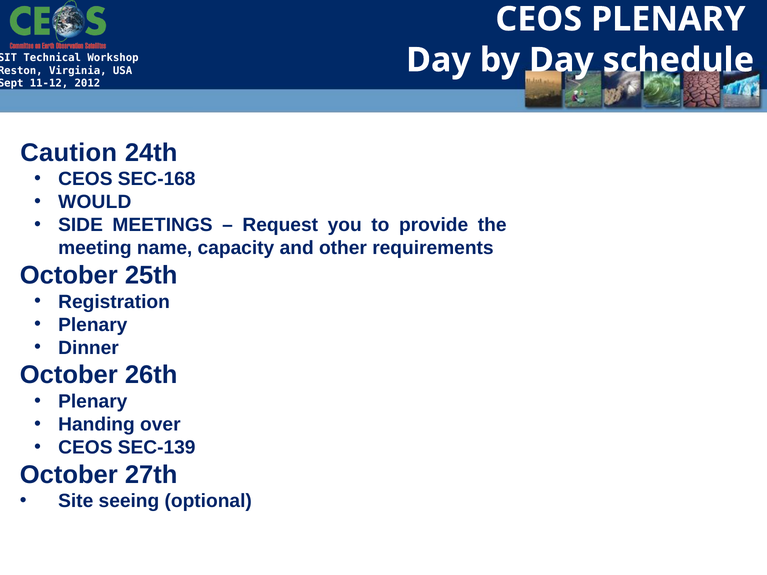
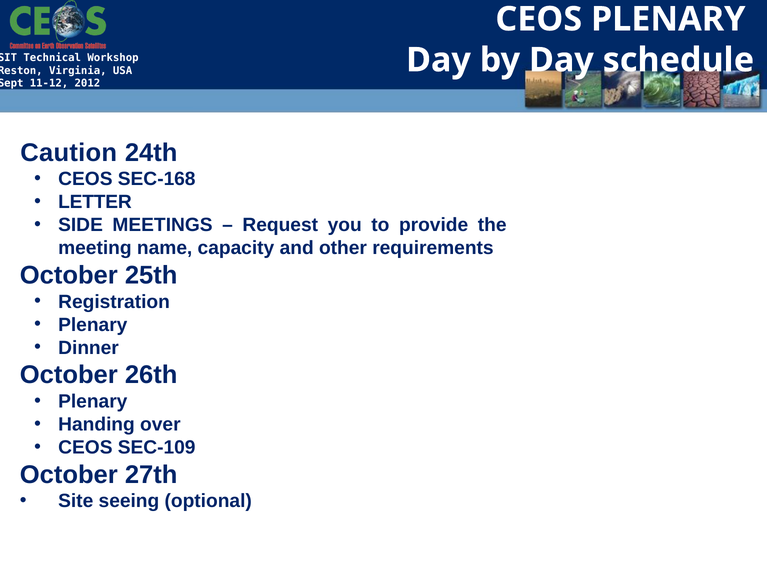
WOULD: WOULD -> LETTER
SEC-139: SEC-139 -> SEC-109
